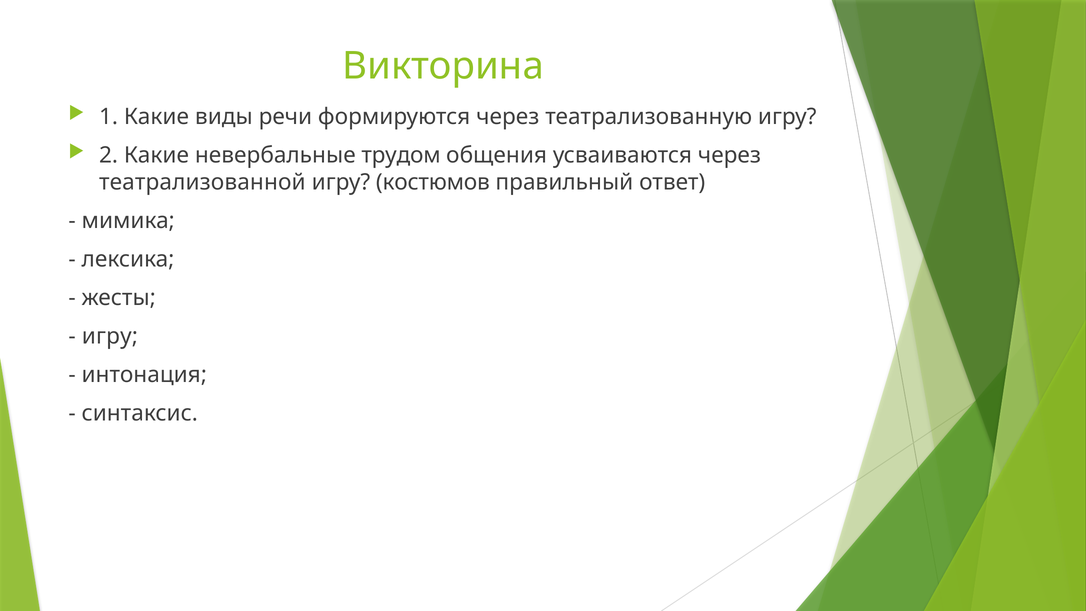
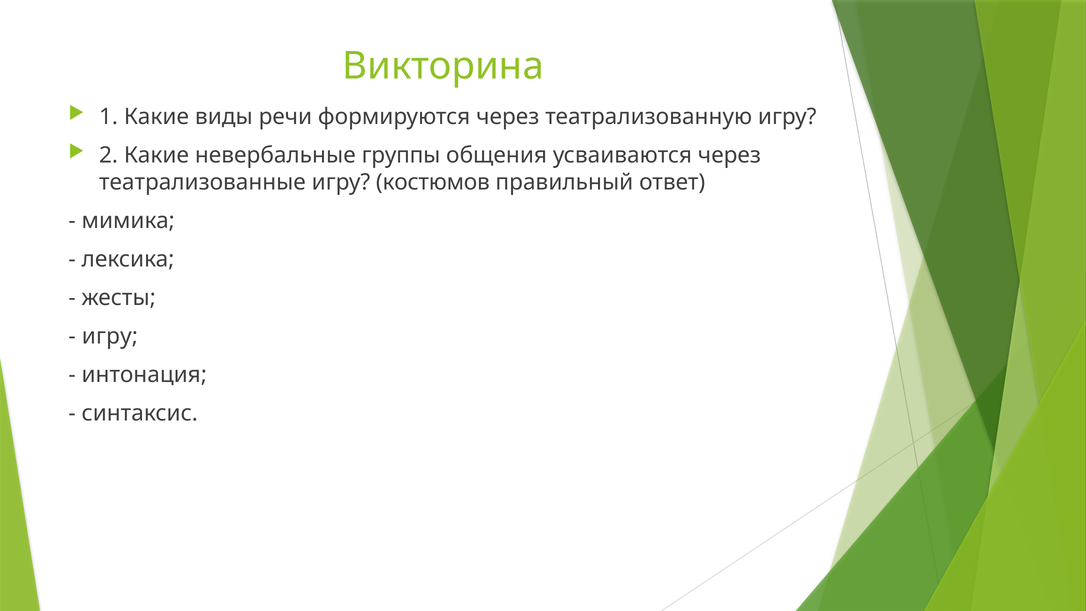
трудом: трудом -> группы
театрализованной: театрализованной -> театрализованные
